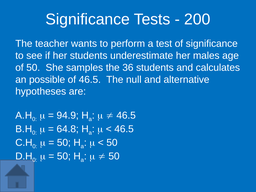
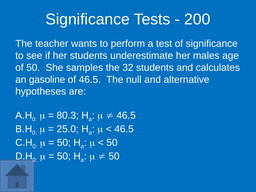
36: 36 -> 32
possible: possible -> gasoline
94.9: 94.9 -> 80.3
64.8: 64.8 -> 25.0
